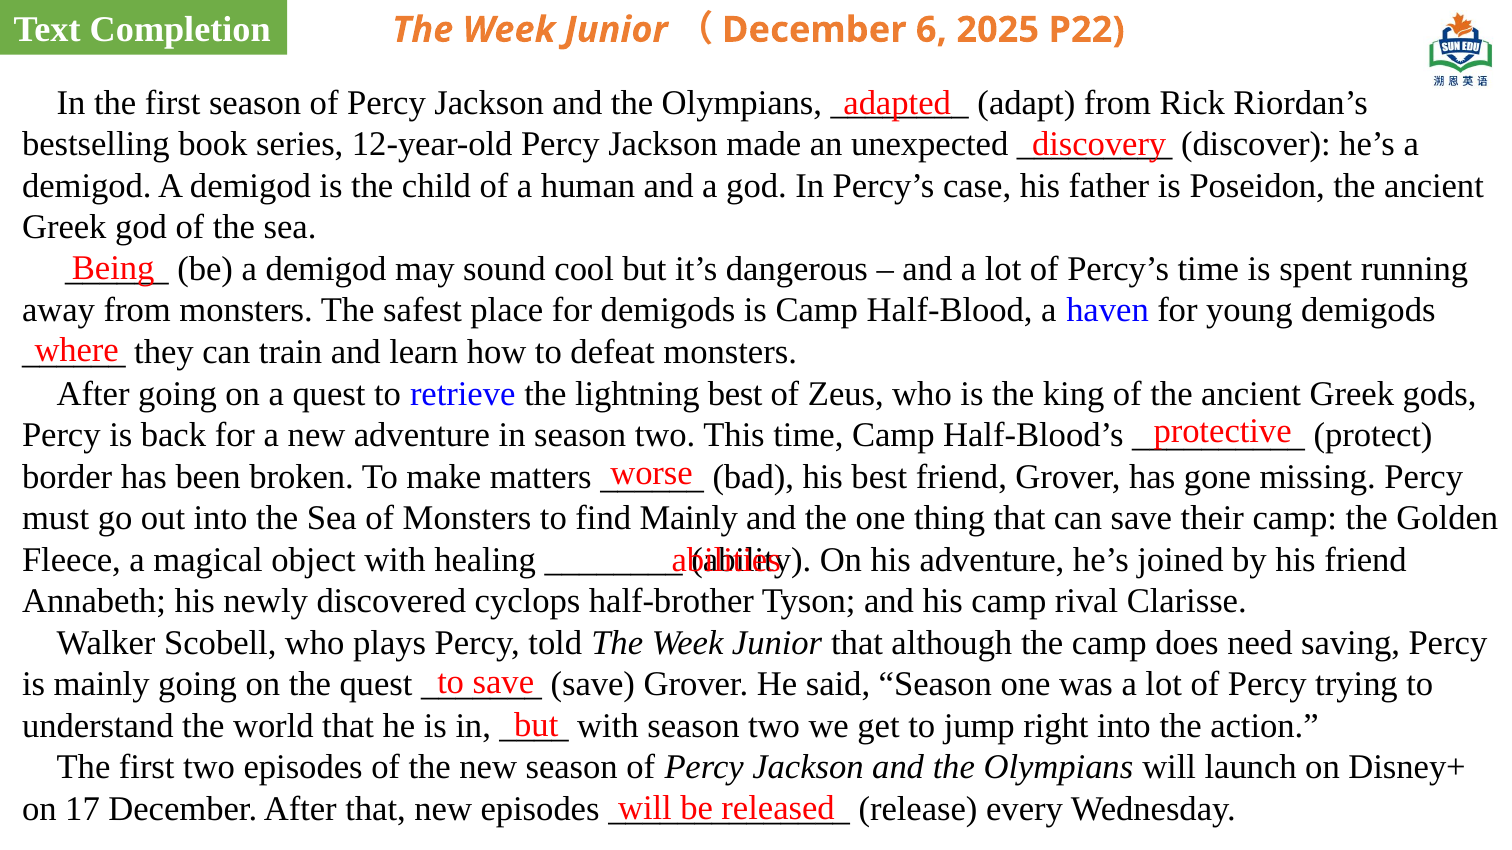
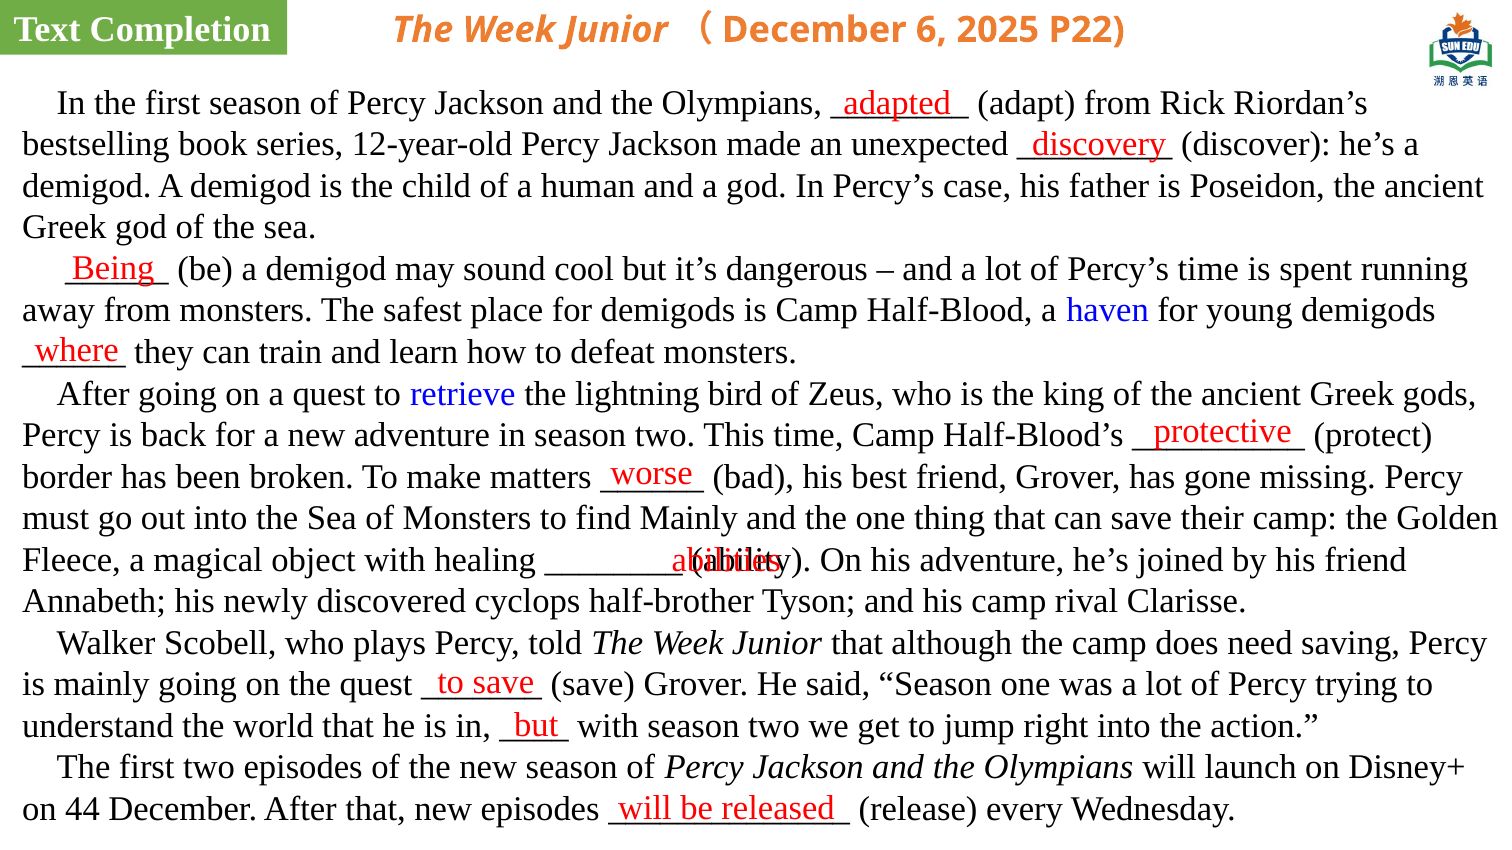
lightning best: best -> bird
17: 17 -> 44
